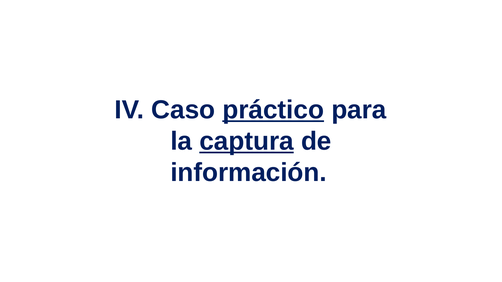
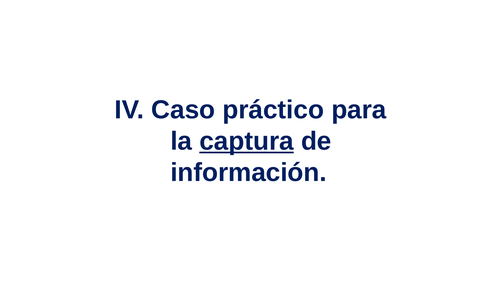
práctico underline: present -> none
